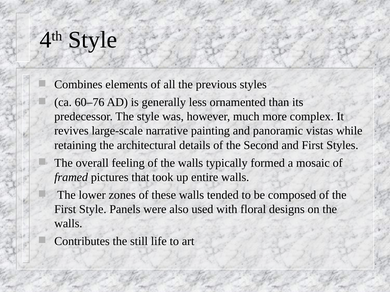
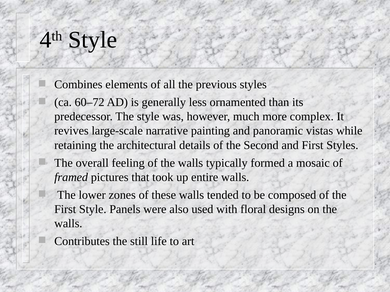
60–76: 60–76 -> 60–72
